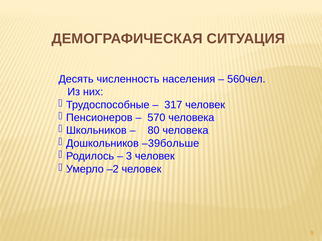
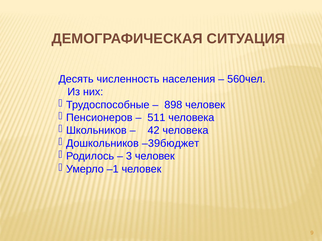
317: 317 -> 898
570: 570 -> 511
80: 80 -> 42
–39больше: –39больше -> –39бюджет
–2: –2 -> –1
